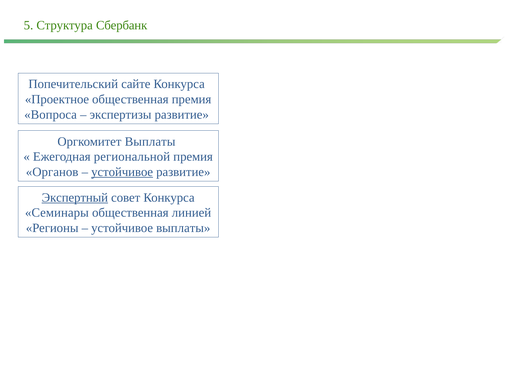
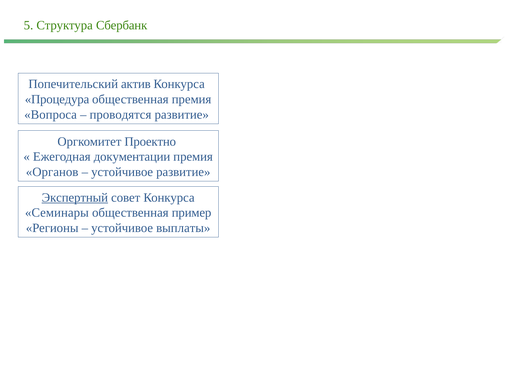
сайте: сайте -> актив
Проектное: Проектное -> Процедура
экспертизы: экспертизы -> проводятся
Оргкомитет Выплаты: Выплаты -> Проектно
региональной: региональной -> документации
устойчивое at (122, 172) underline: present -> none
линией: линией -> пример
